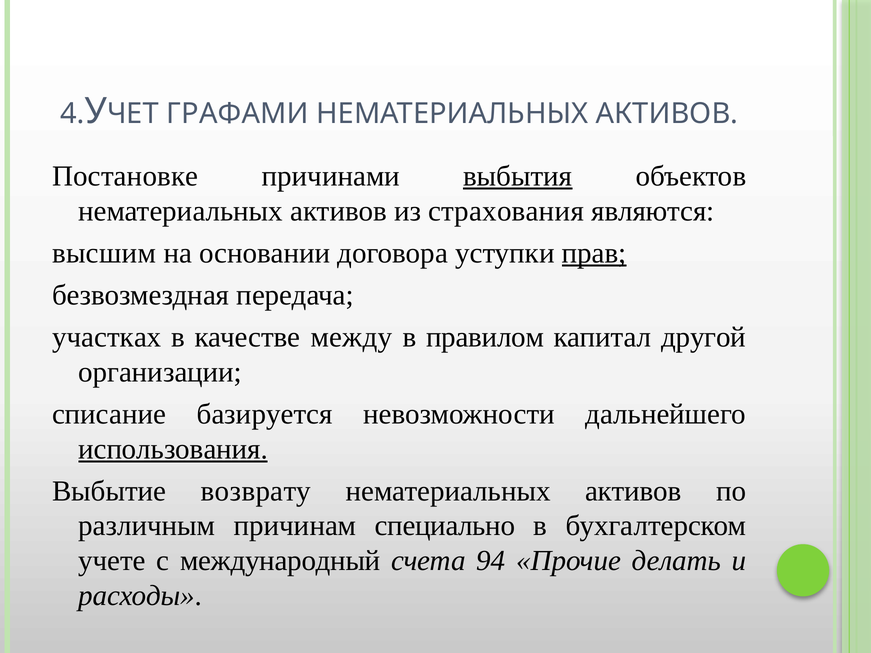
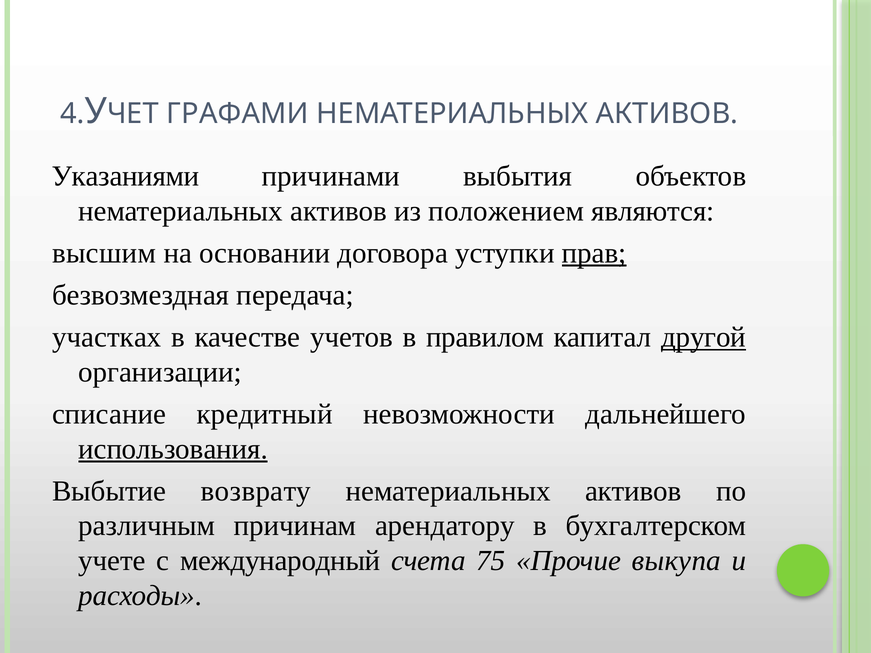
Постановке: Постановке -> Указаниями
выбытия underline: present -> none
страхования: страхования -> положением
между: между -> учетов
другой underline: none -> present
базируется: базируется -> кредитный
специально: специально -> арендатору
94: 94 -> 75
делать: делать -> выкупа
